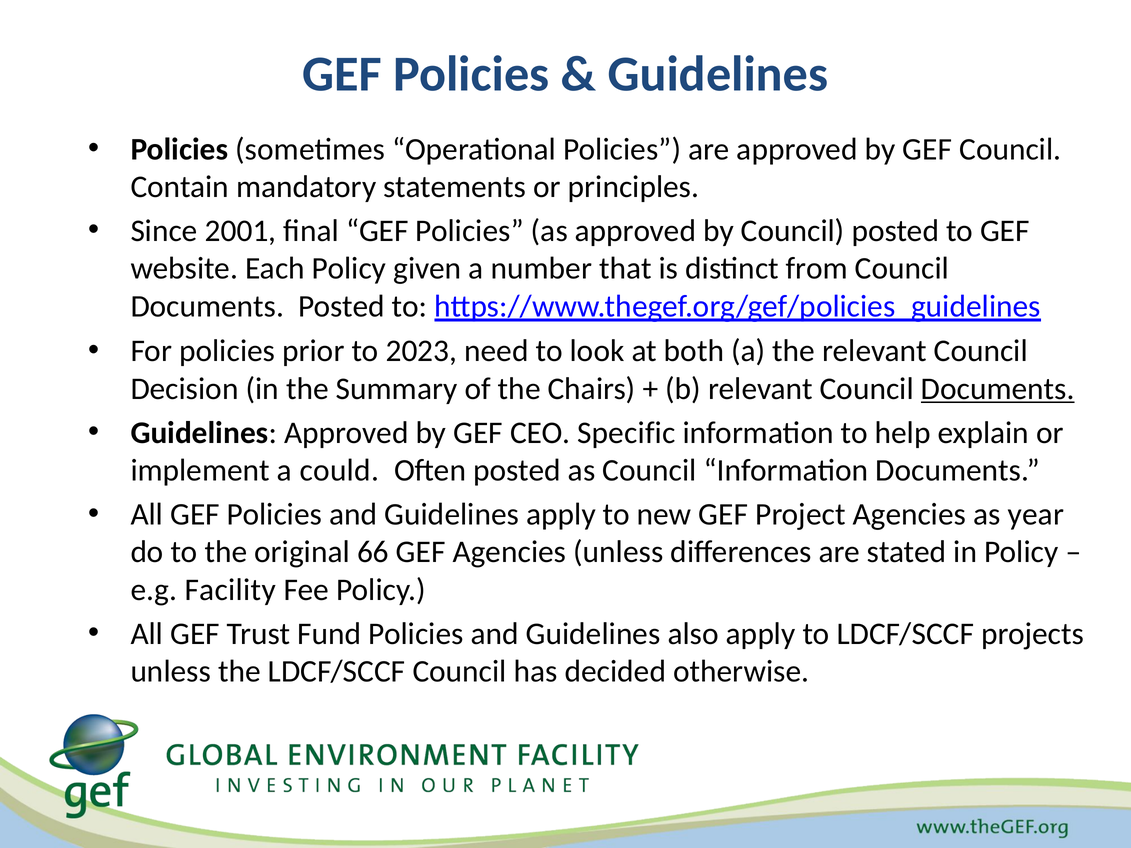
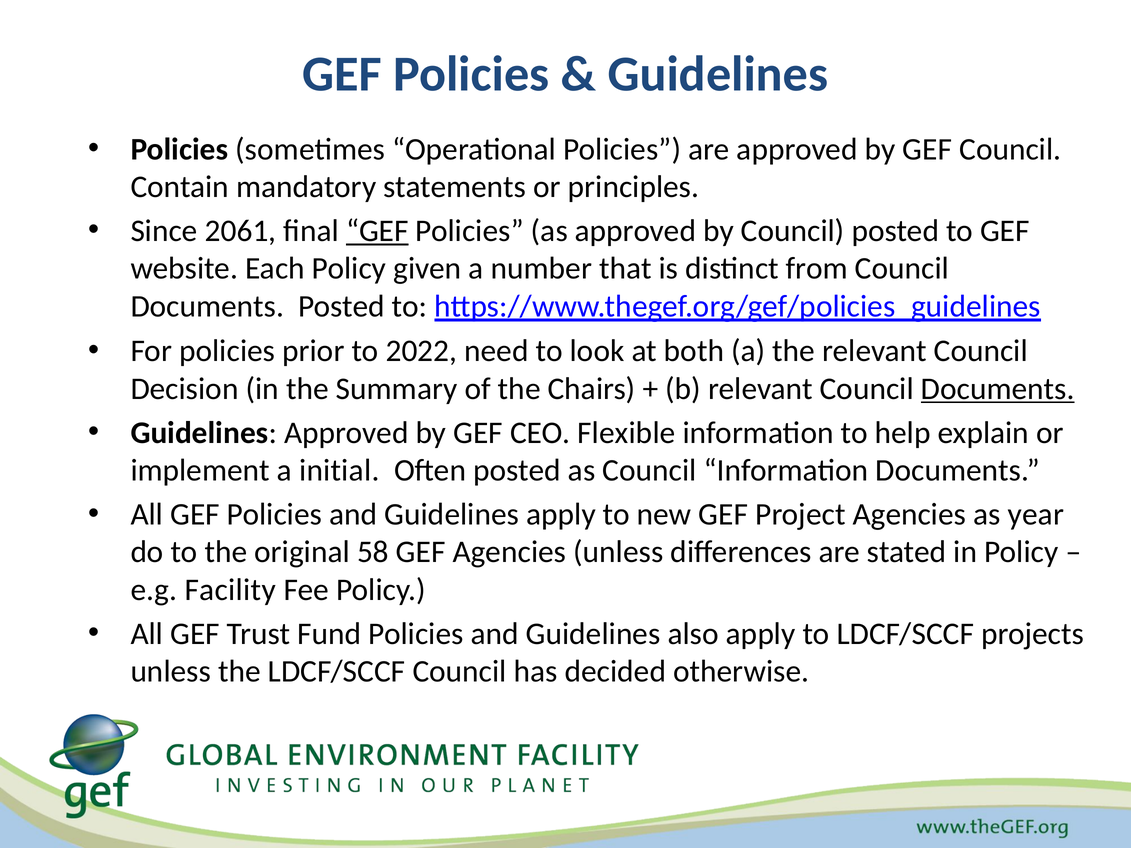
2001: 2001 -> 2061
GEF at (377, 231) underline: none -> present
2023: 2023 -> 2022
Specific: Specific -> Flexible
could: could -> initial
66: 66 -> 58
